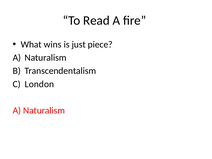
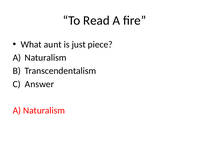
wins: wins -> aunt
London: London -> Answer
